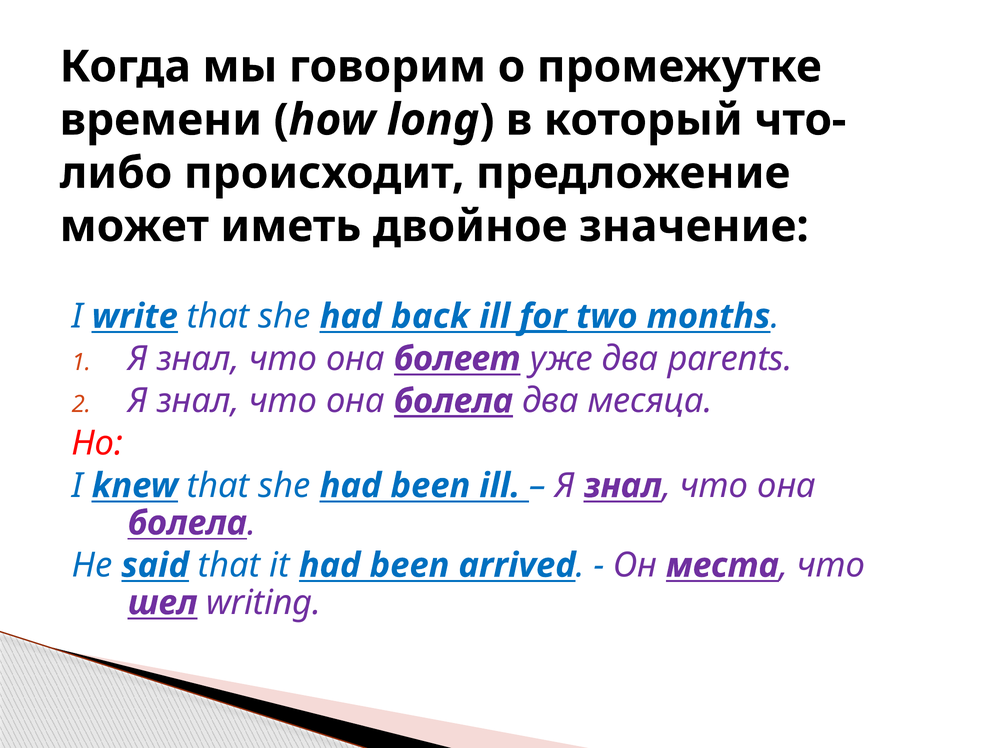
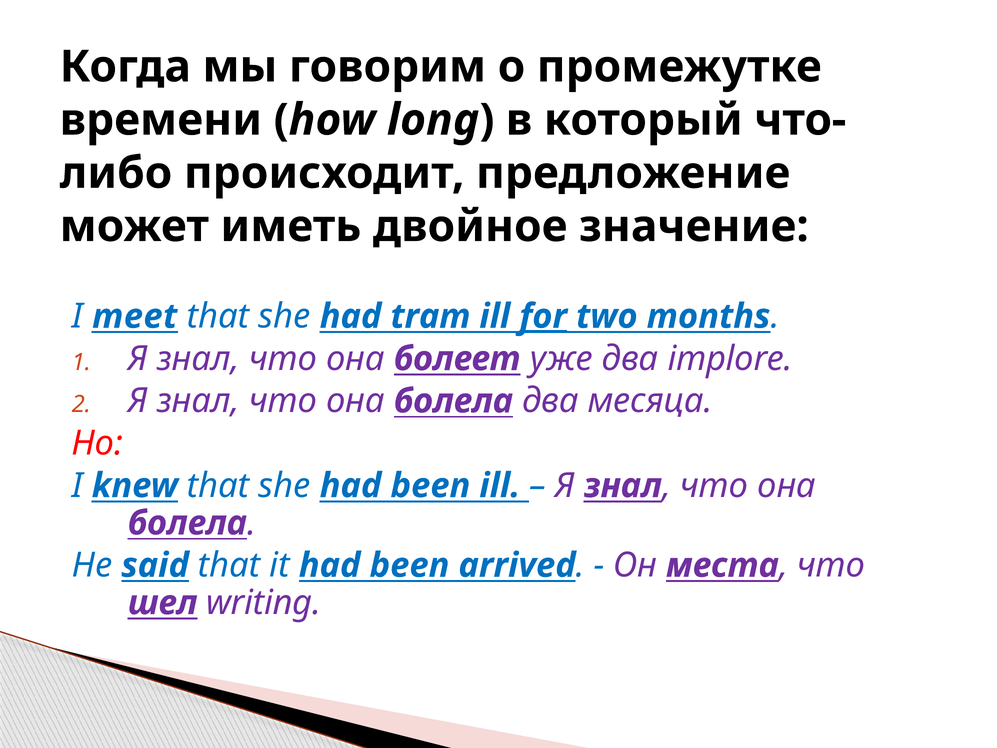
write: write -> meet
back: back -> tram
parents: parents -> implore
болела at (453, 401) underline: present -> none
